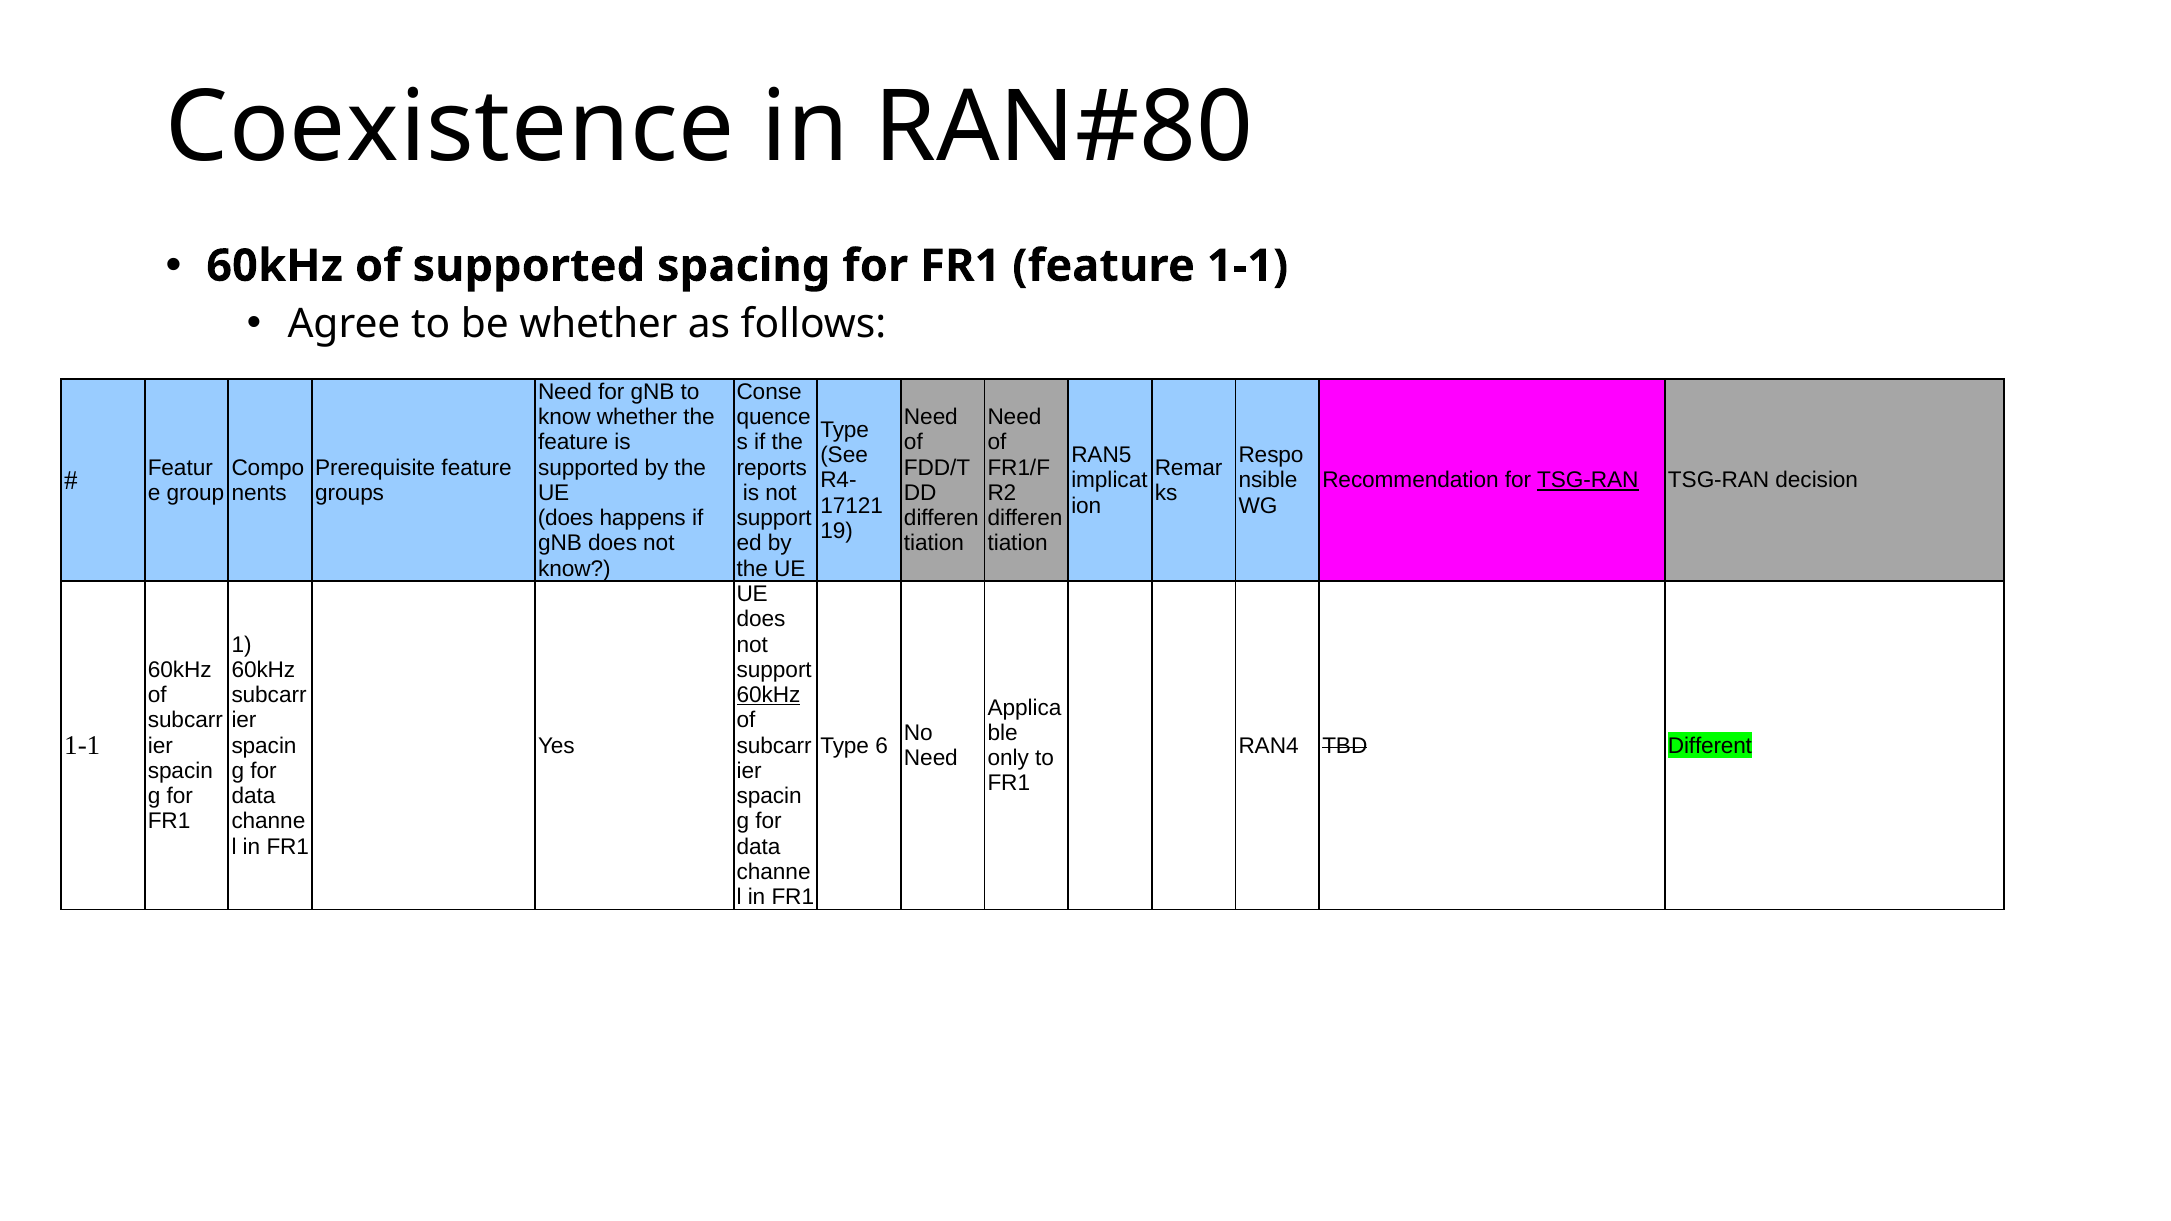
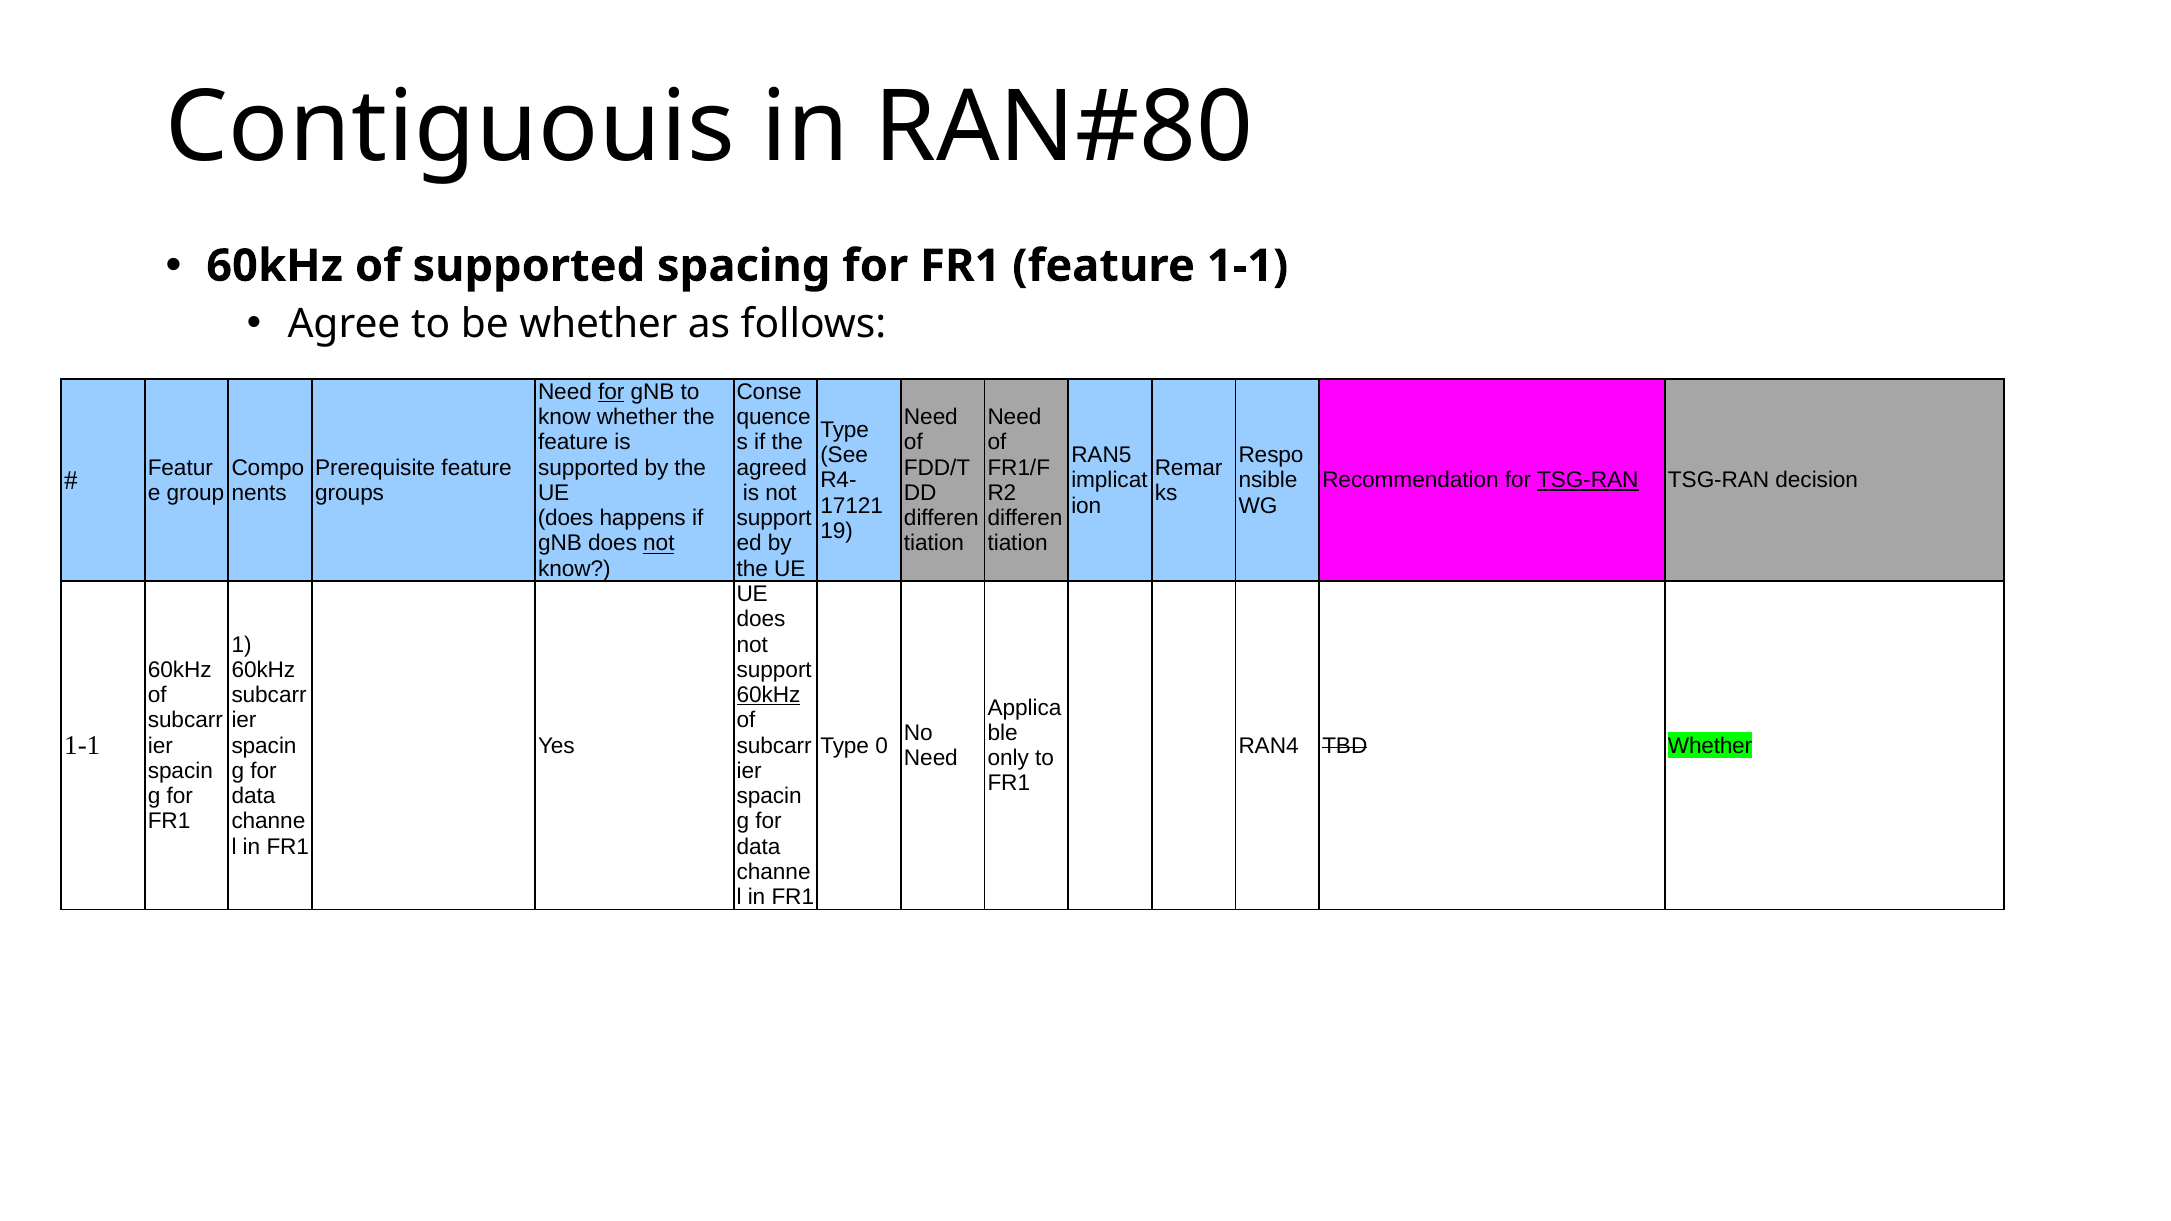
Coexistence: Coexistence -> Contiguouis
for at (611, 392) underline: none -> present
reports: reports -> agreed
not at (659, 544) underline: none -> present
6: 6 -> 0
TBD Different: Different -> Whether
